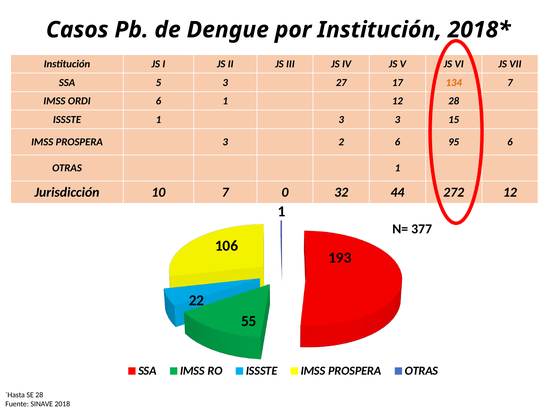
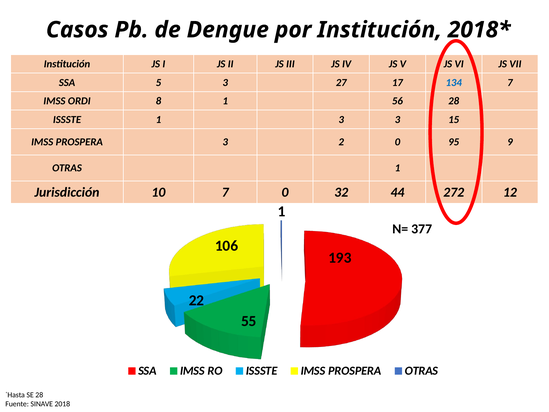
134 colour: orange -> blue
ORDI 6: 6 -> 8
1 12: 12 -> 56
2 6: 6 -> 0
95 6: 6 -> 9
